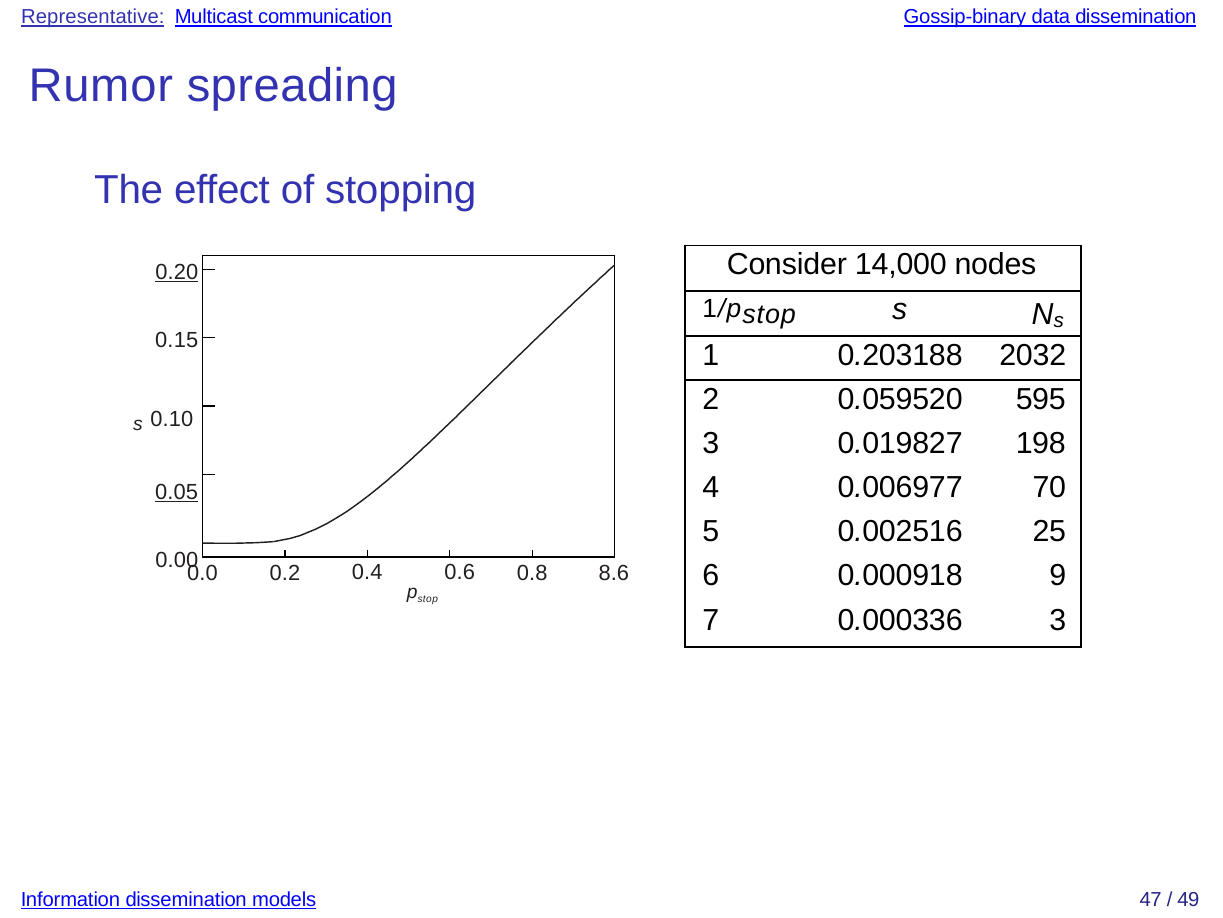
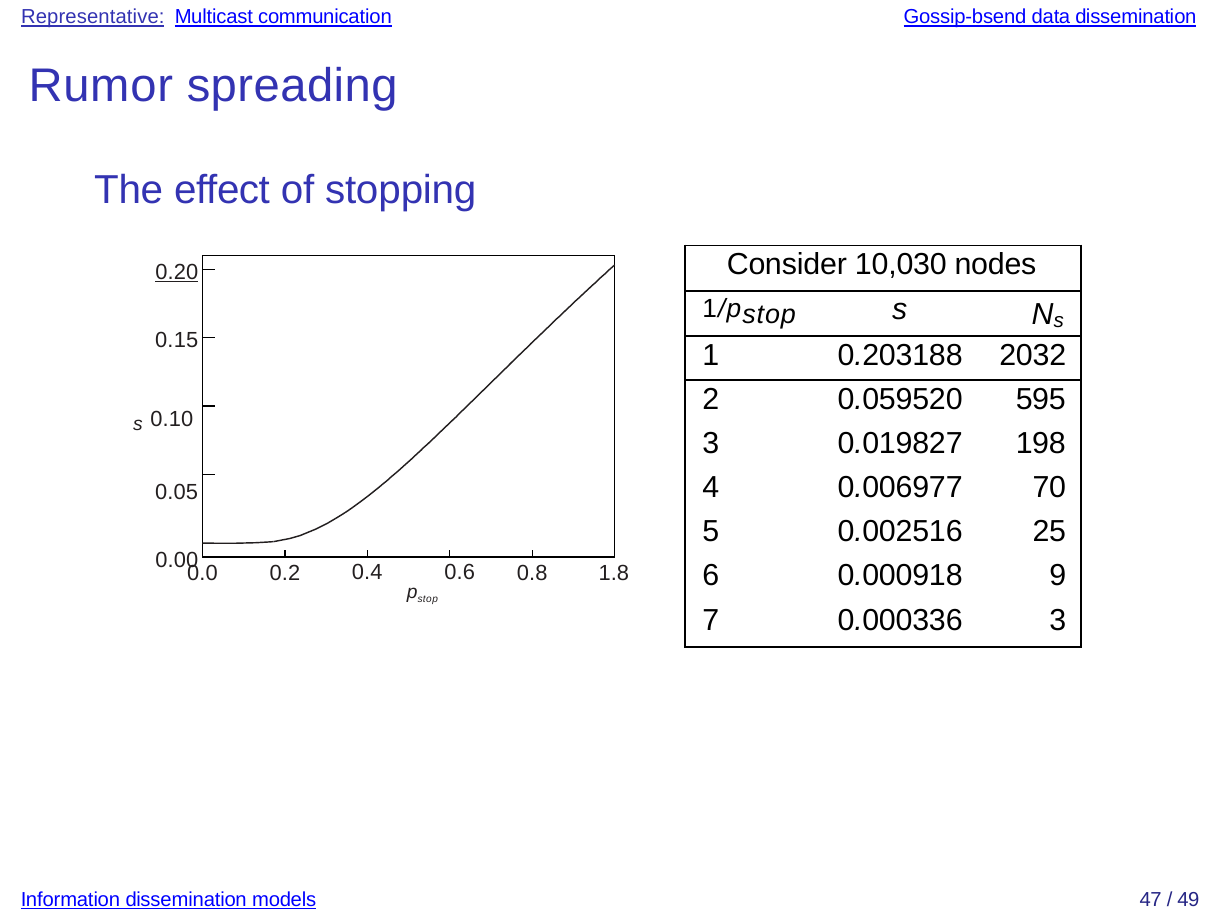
Gossip-binary: Gossip-binary -> Gossip-bsend
14,000: 14,000 -> 10,030
0.05 underline: present -> none
8.6: 8.6 -> 1.8
